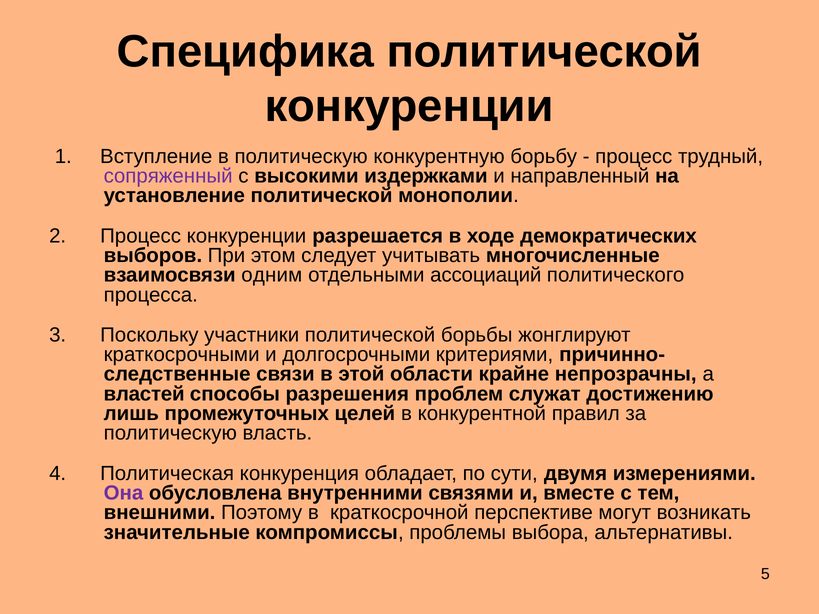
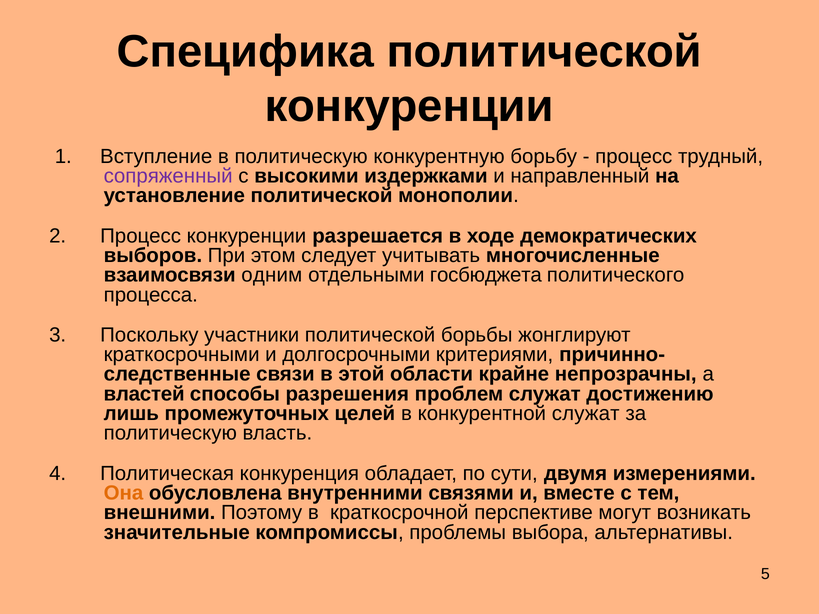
ассоциаций: ассоциаций -> госбюджета
конкурентной правил: правил -> служат
Она colour: purple -> orange
